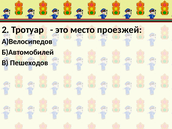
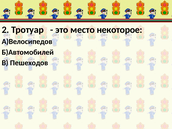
проезжей: проезжей -> некоторое
